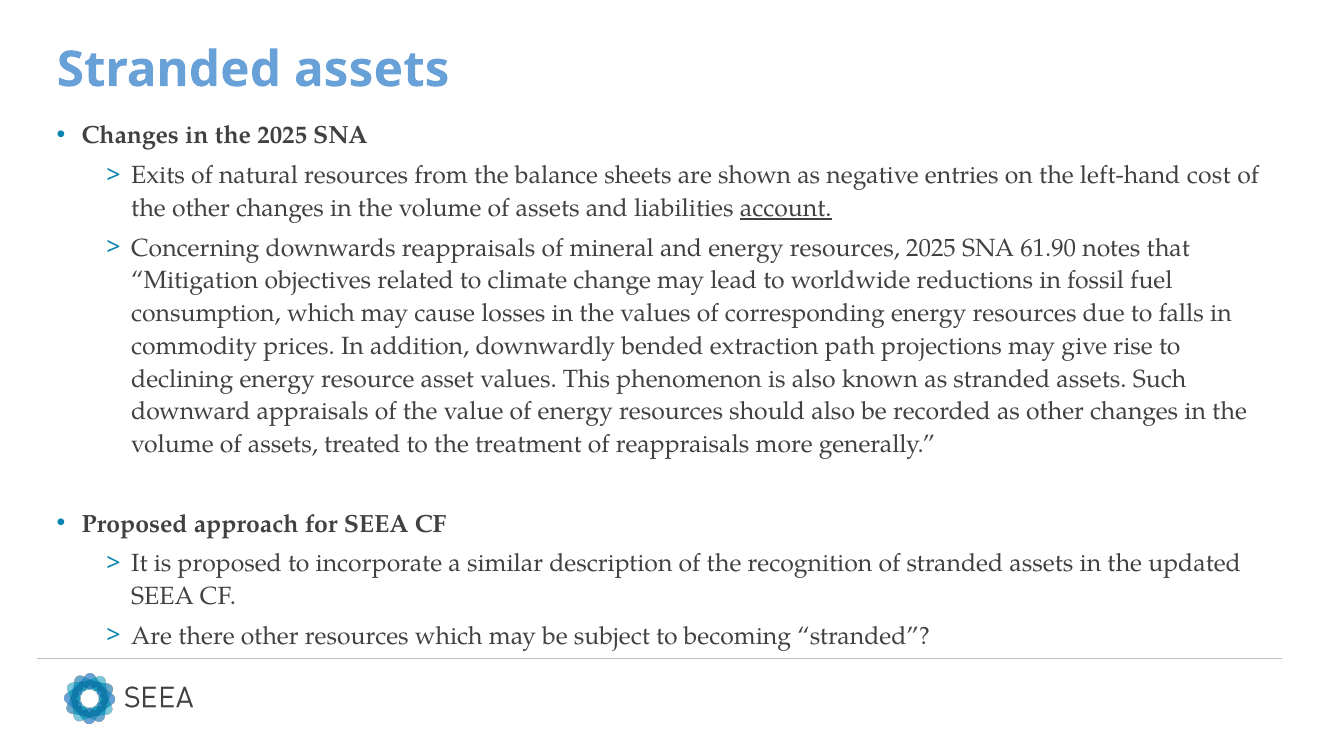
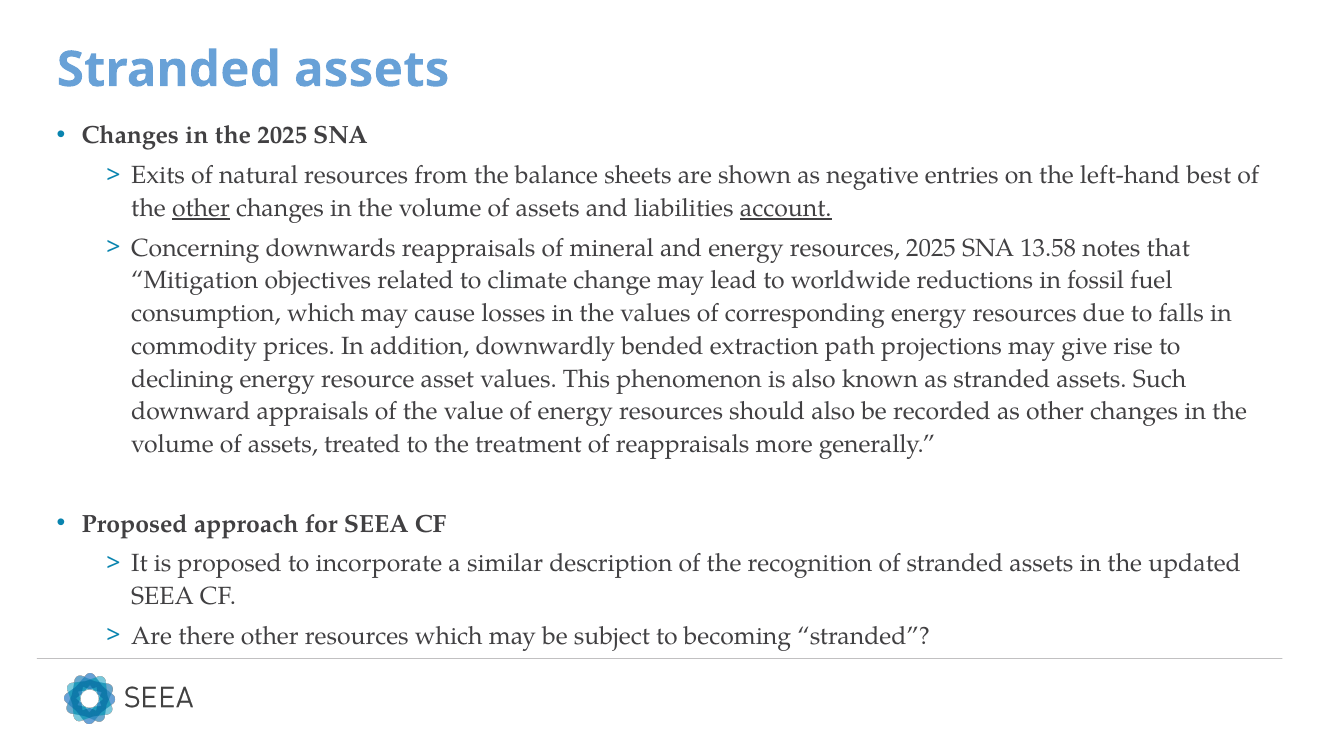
cost: cost -> best
other at (201, 208) underline: none -> present
61.90: 61.90 -> 13.58
